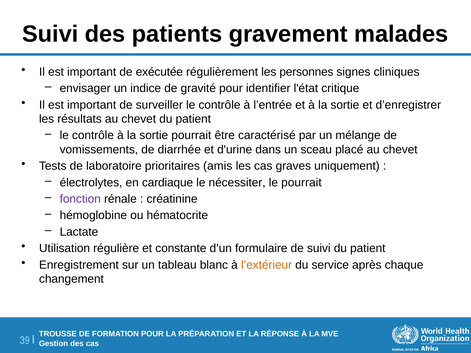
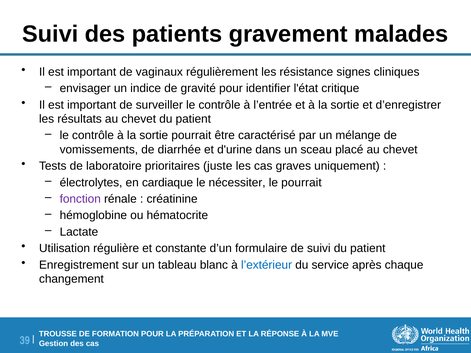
exécutée: exécutée -> vaginaux
personnes: personnes -> résistance
amis: amis -> juste
l’extérieur colour: orange -> blue
